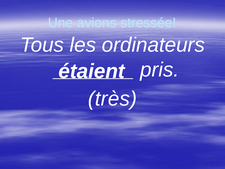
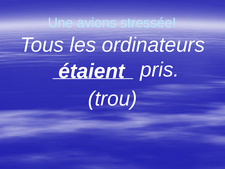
très: très -> trou
